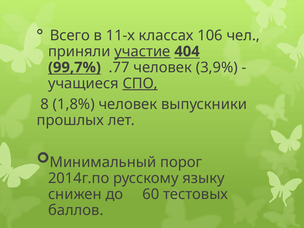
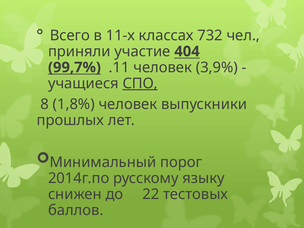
106: 106 -> 732
участие underline: present -> none
.77: .77 -> .11
60: 60 -> 22
